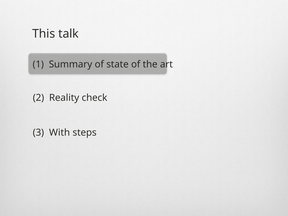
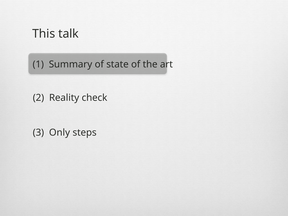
With: With -> Only
